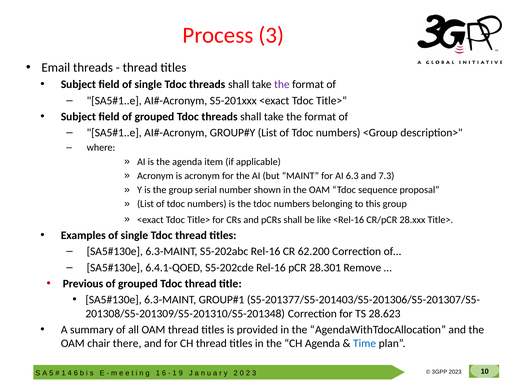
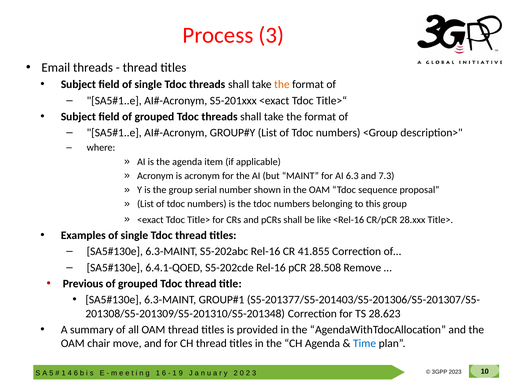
the at (282, 84) colour: purple -> orange
62.200: 62.200 -> 41.855
28.301: 28.301 -> 28.508
there: there -> move
